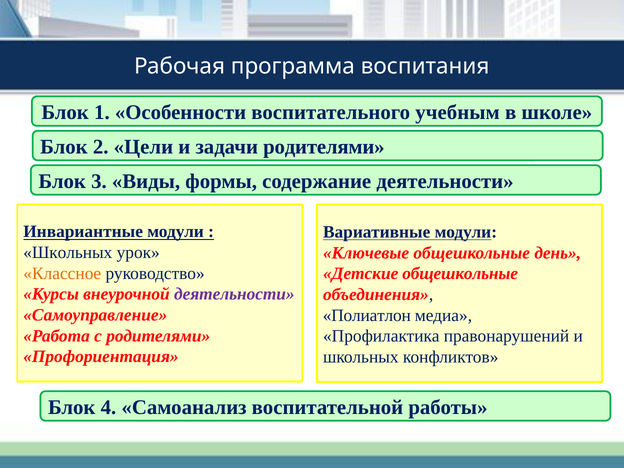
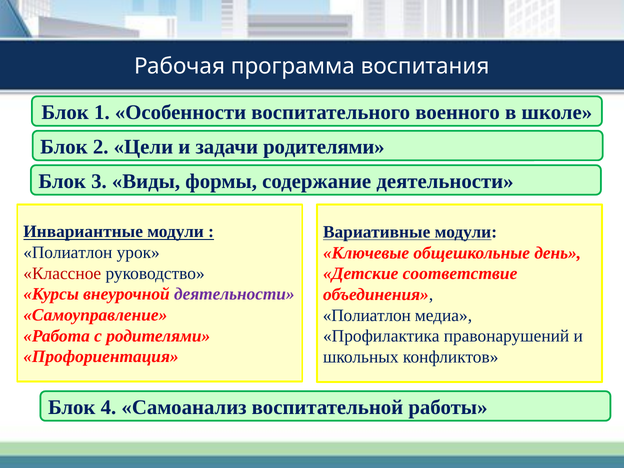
учебным: учебным -> военного
Школьных at (68, 253): Школьных -> Полиатлон
Классное colour: orange -> red
Детские общешкольные: общешкольные -> соответствие
